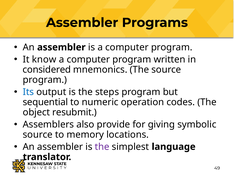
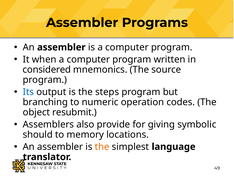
know: know -> when
sequential: sequential -> branching
source at (38, 134): source -> should
the at (102, 146) colour: purple -> orange
